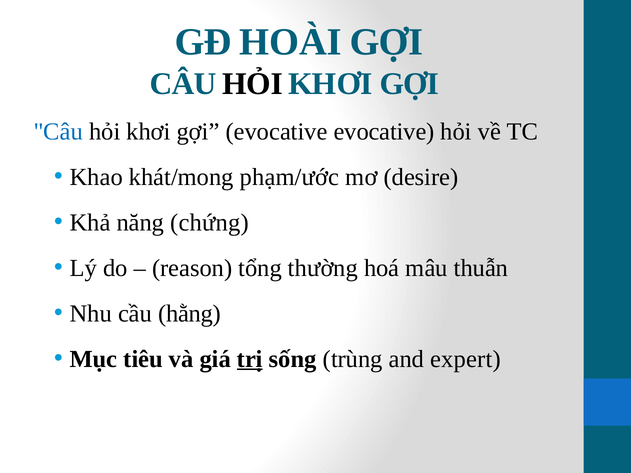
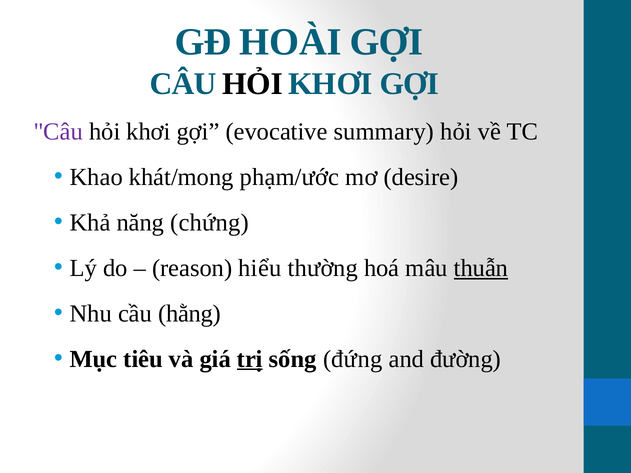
Câu at (58, 132) colour: blue -> purple
evocative evocative: evocative -> summary
tổng: tổng -> hiểu
thuẫn underline: none -> present
trùng: trùng -> đứng
expert: expert -> đường
